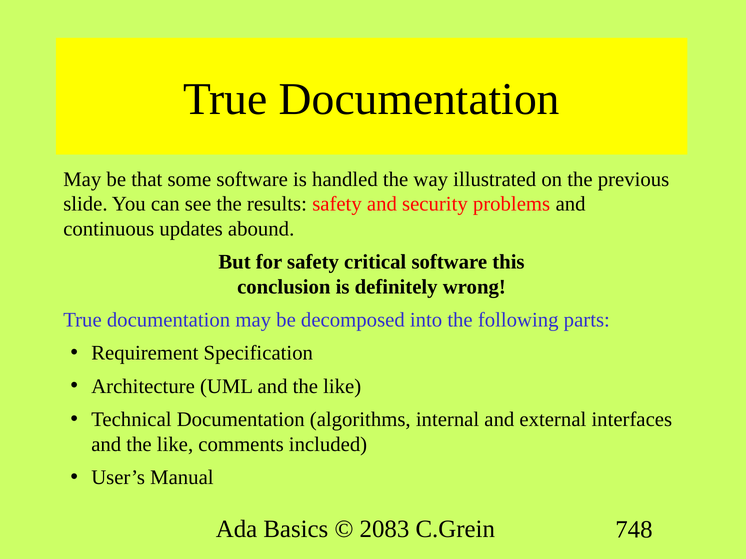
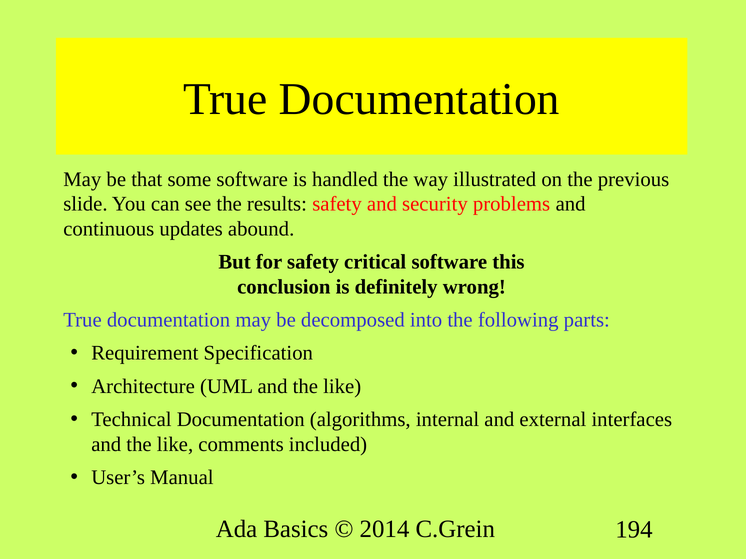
2083: 2083 -> 2014
748: 748 -> 194
